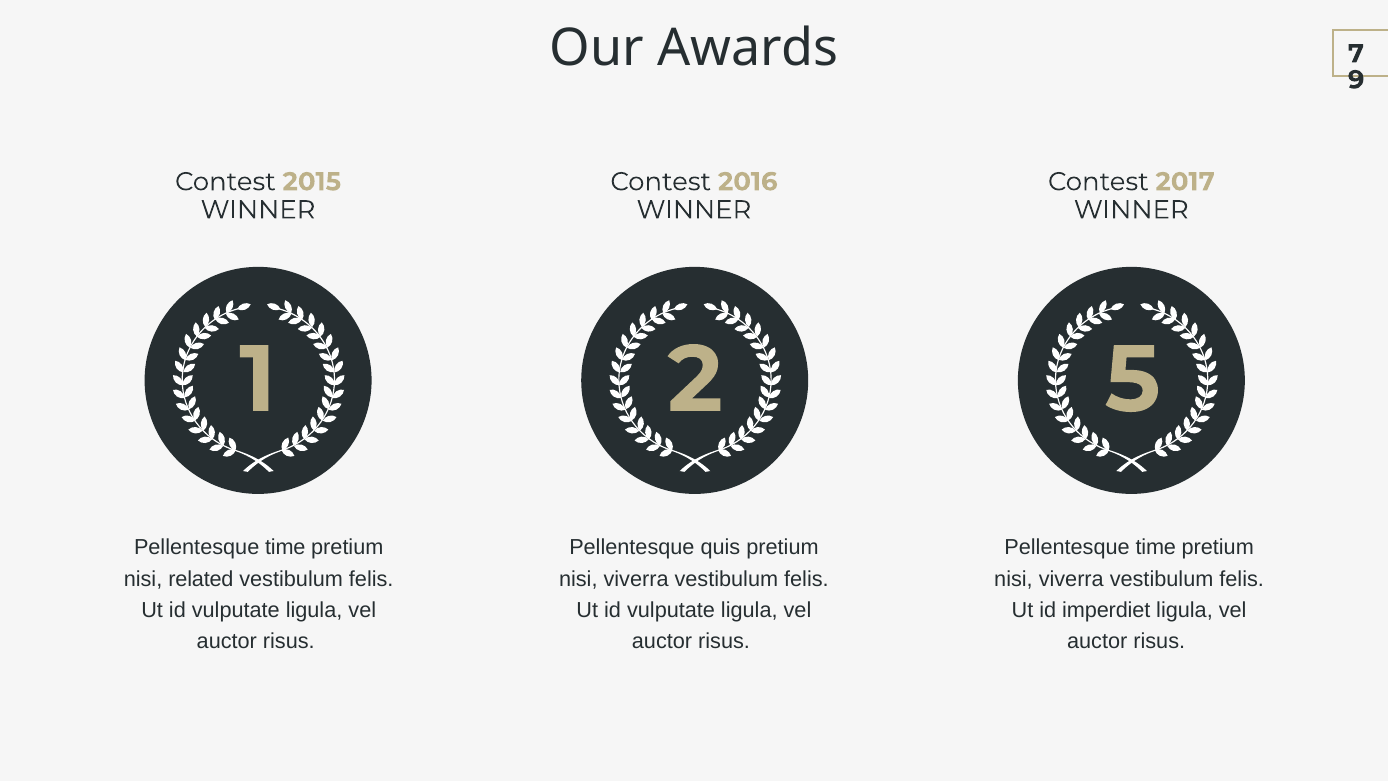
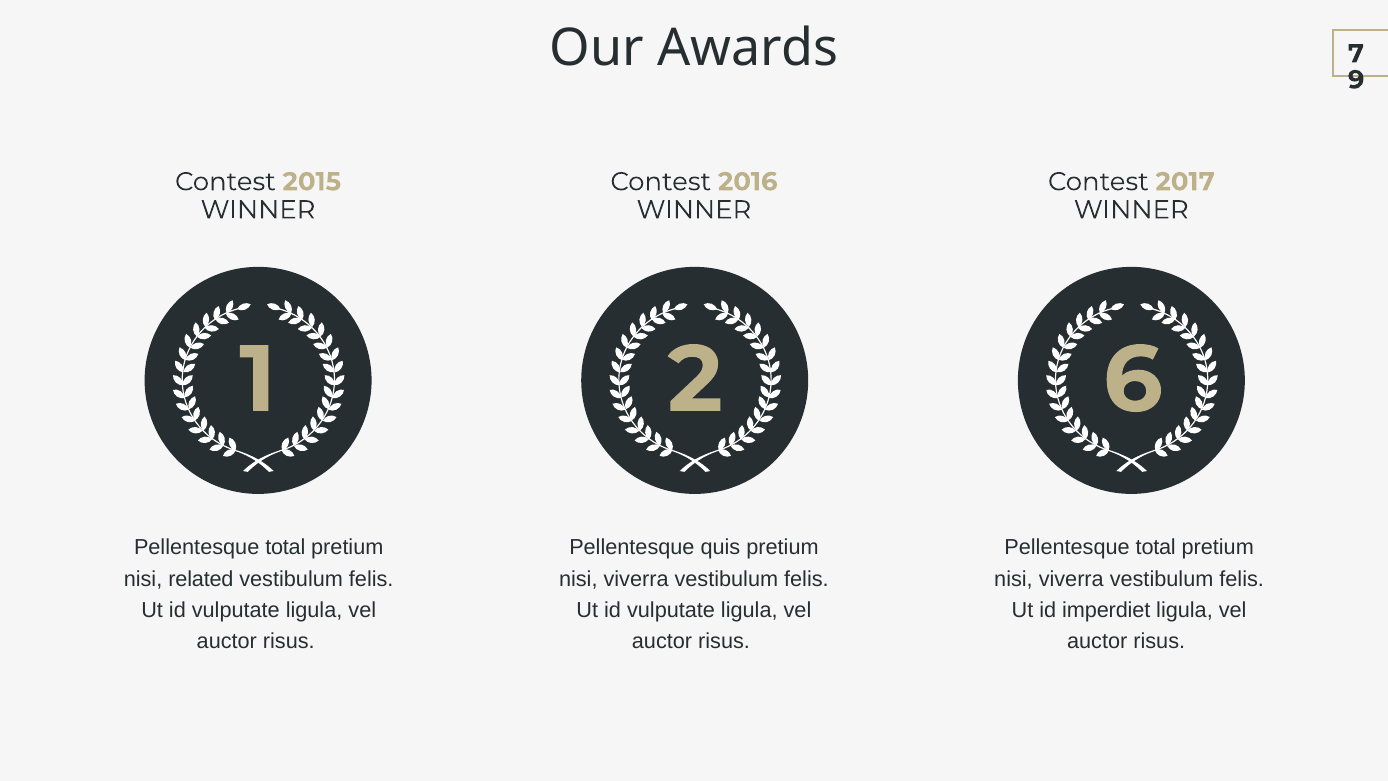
5: 5 -> 6
time at (285, 547): time -> total
time at (1156, 547): time -> total
